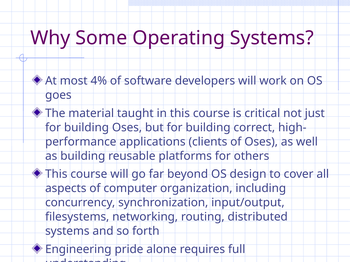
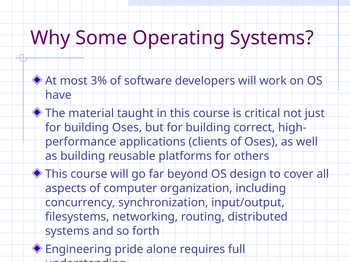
4%: 4% -> 3%
goes: goes -> have
